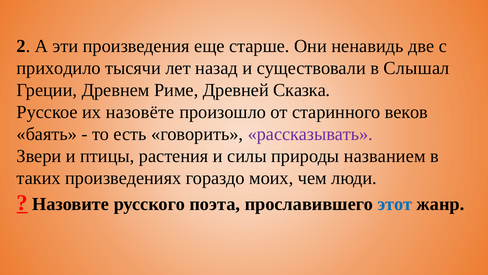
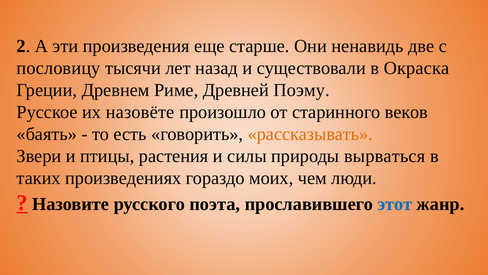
приходило: приходило -> пословицу
Слышал: Слышал -> Окраска
Сказка: Сказка -> Поэму
рассказывать colour: purple -> orange
названием: названием -> вырваться
